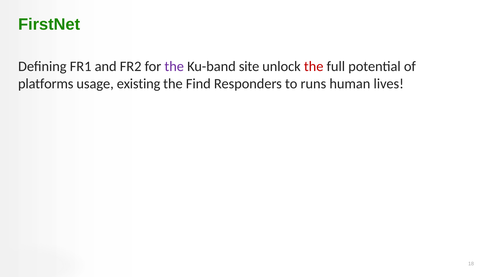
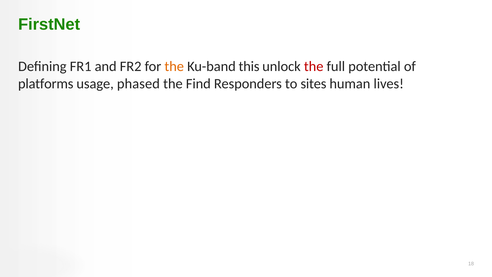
the at (174, 66) colour: purple -> orange
site: site -> this
existing: existing -> phased
runs: runs -> sites
